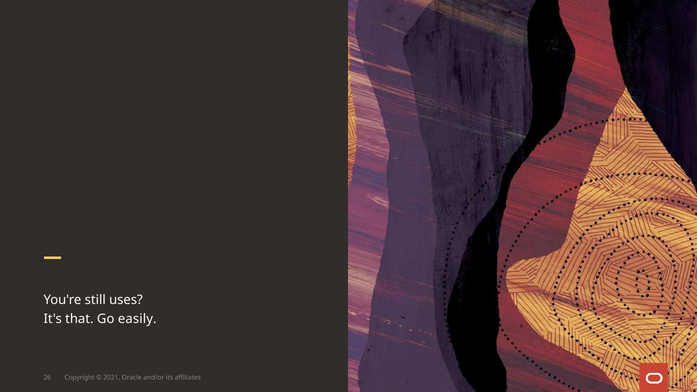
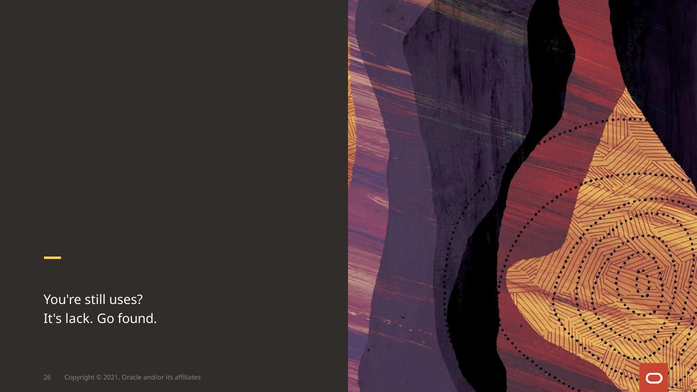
that: that -> lack
easily: easily -> found
